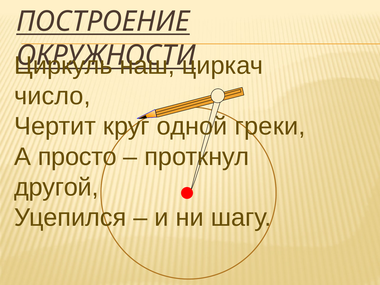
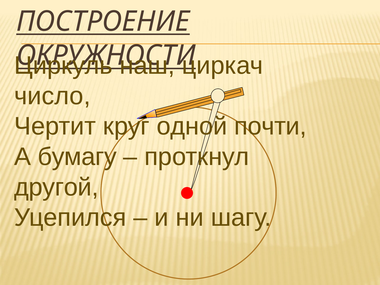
греки: греки -> почти
просто: просто -> бумагу
